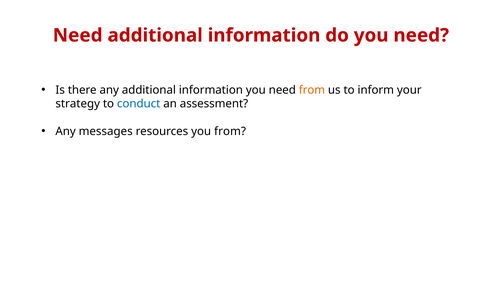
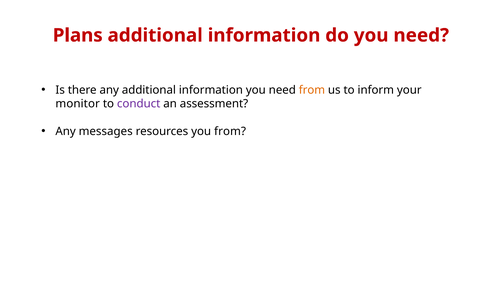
Need at (78, 35): Need -> Plans
strategy: strategy -> monitor
conduct colour: blue -> purple
